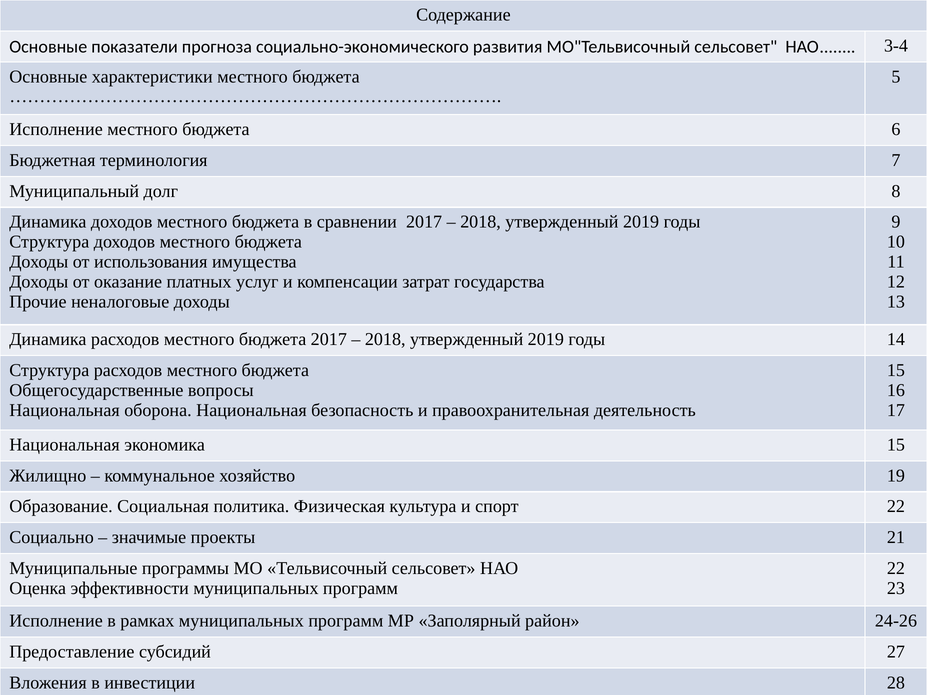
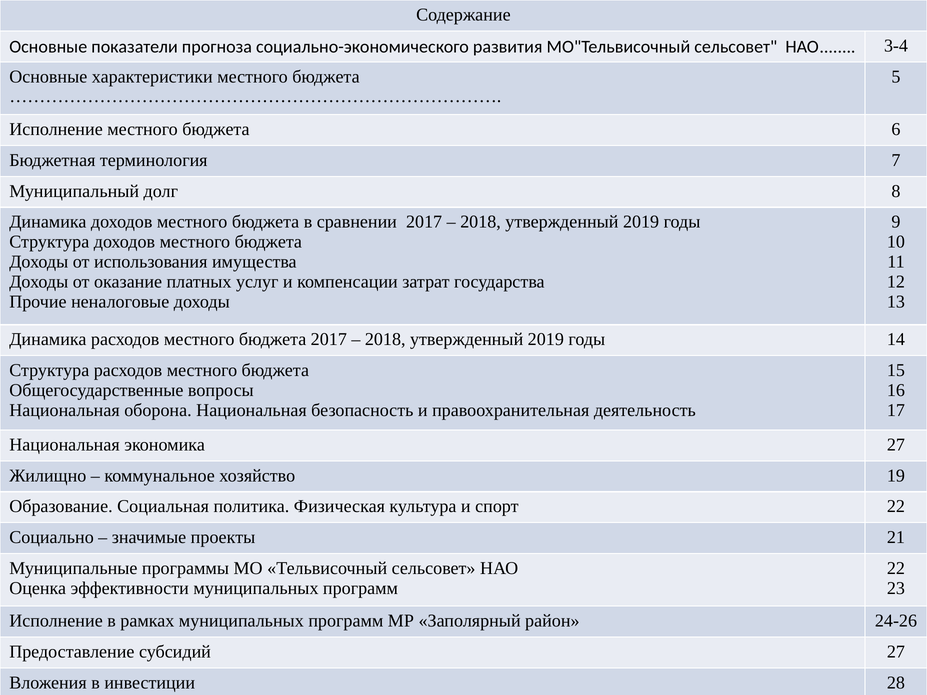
экономика 15: 15 -> 27
